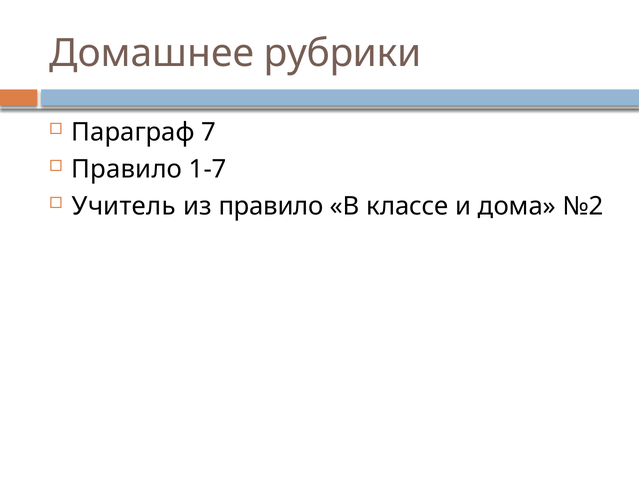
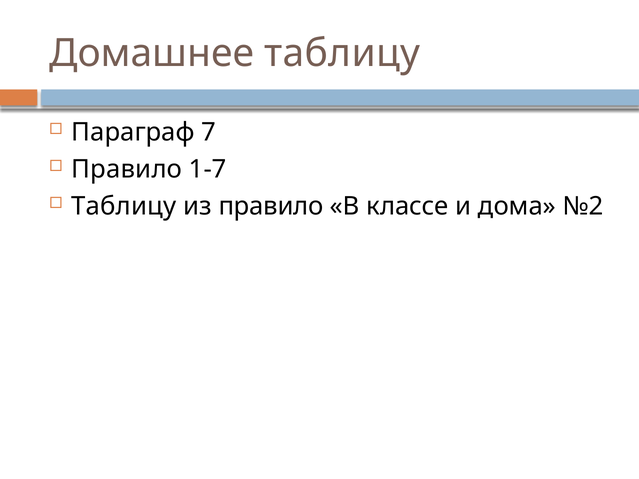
Домашнее рубрики: рубрики -> таблицу
Учитель at (124, 206): Учитель -> Таблицу
